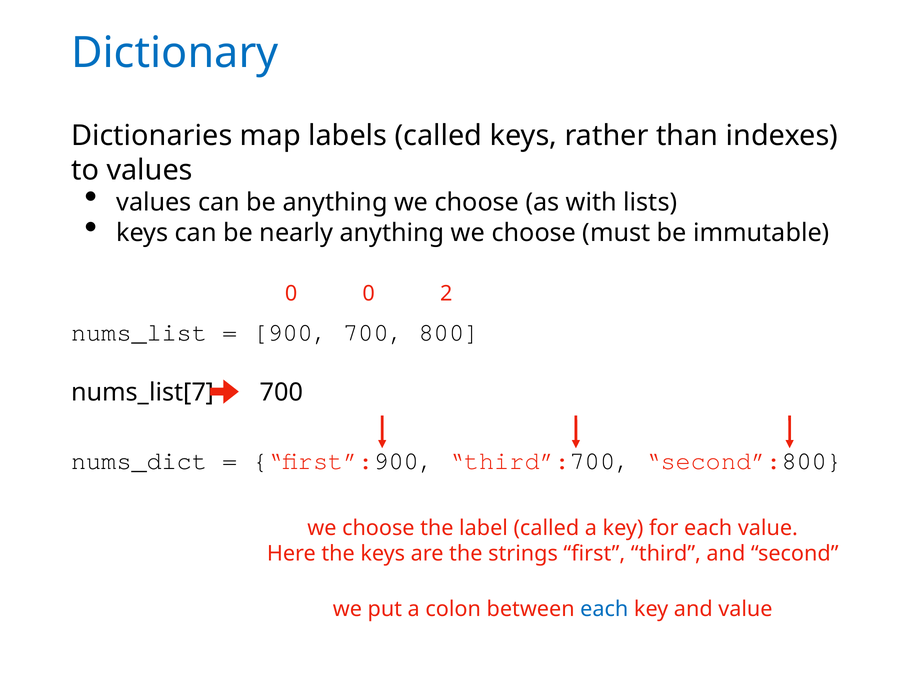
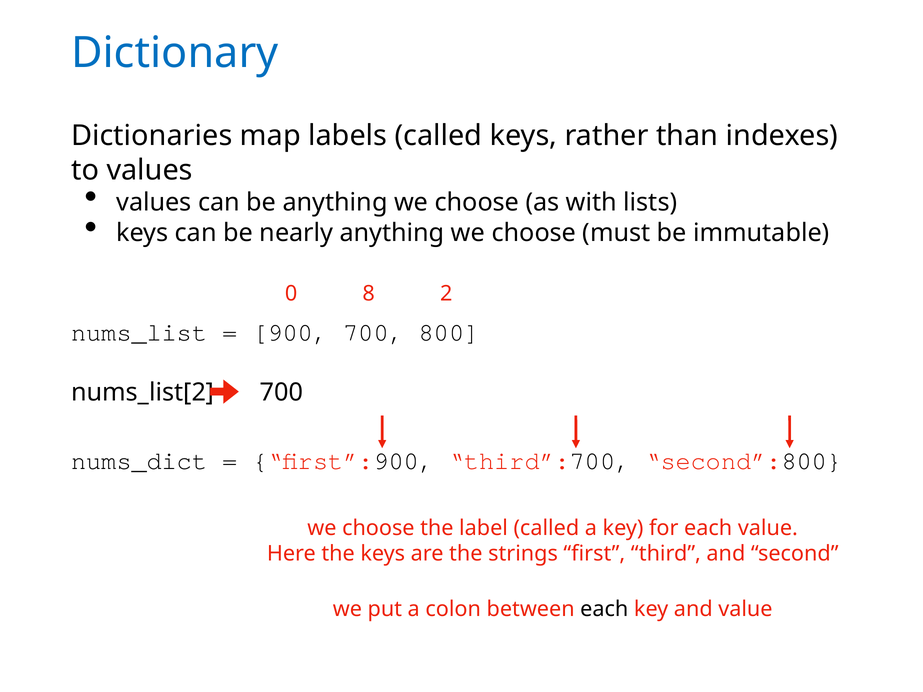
0 0: 0 -> 8
nums_list[7: nums_list[7 -> nums_list[2
each at (604, 609) colour: blue -> black
